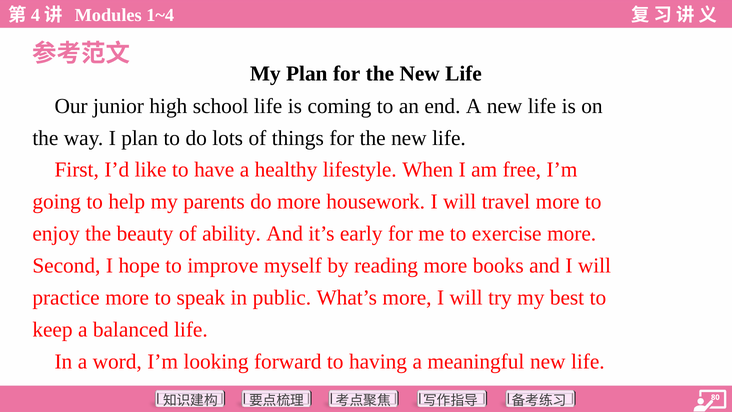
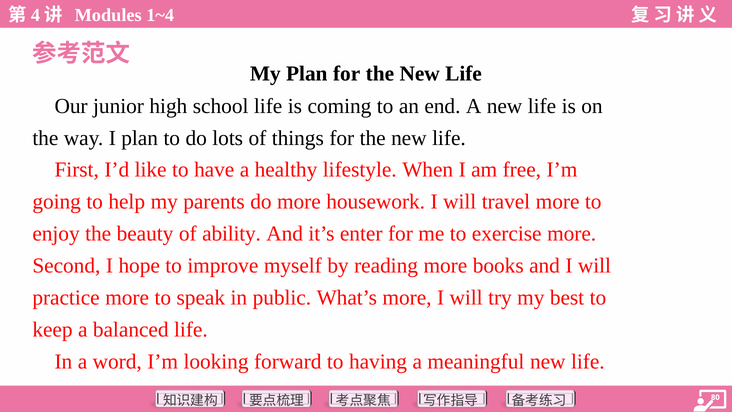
early: early -> enter
